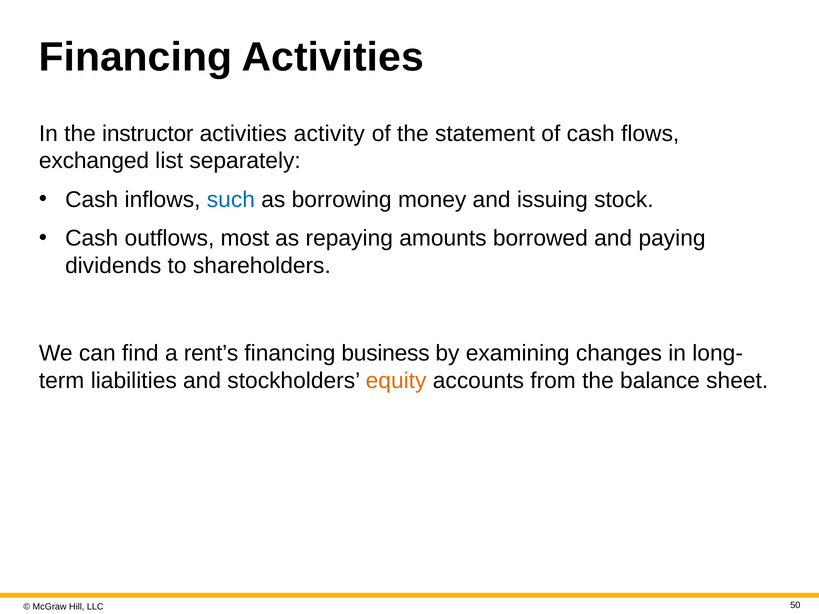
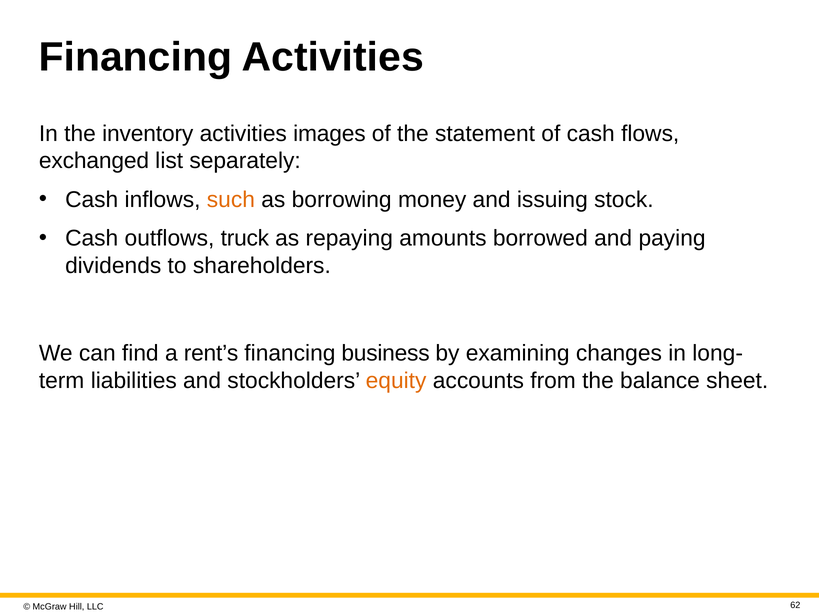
instructor: instructor -> inventory
activity: activity -> images
such colour: blue -> orange
most: most -> truck
50: 50 -> 62
